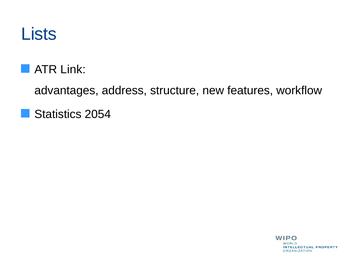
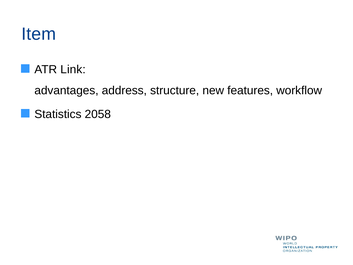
Lists: Lists -> Item
2054: 2054 -> 2058
